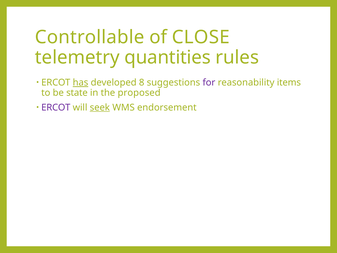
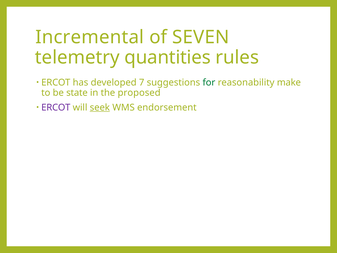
Controllable: Controllable -> Incremental
CLOSE: CLOSE -> SEVEN
has underline: present -> none
8: 8 -> 7
for colour: purple -> green
items: items -> make
